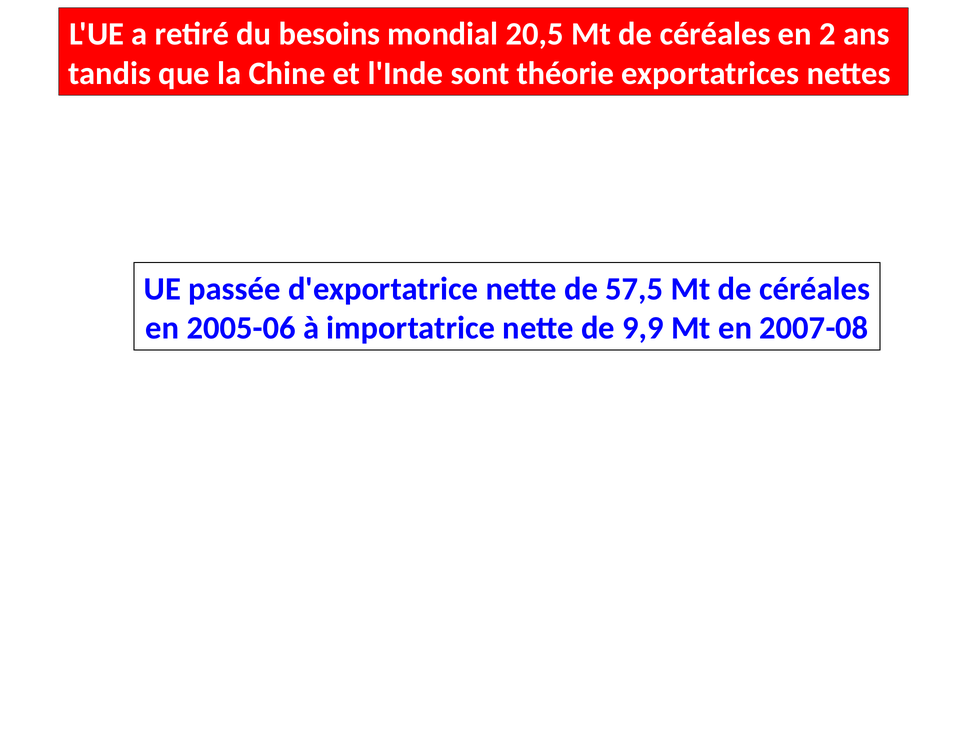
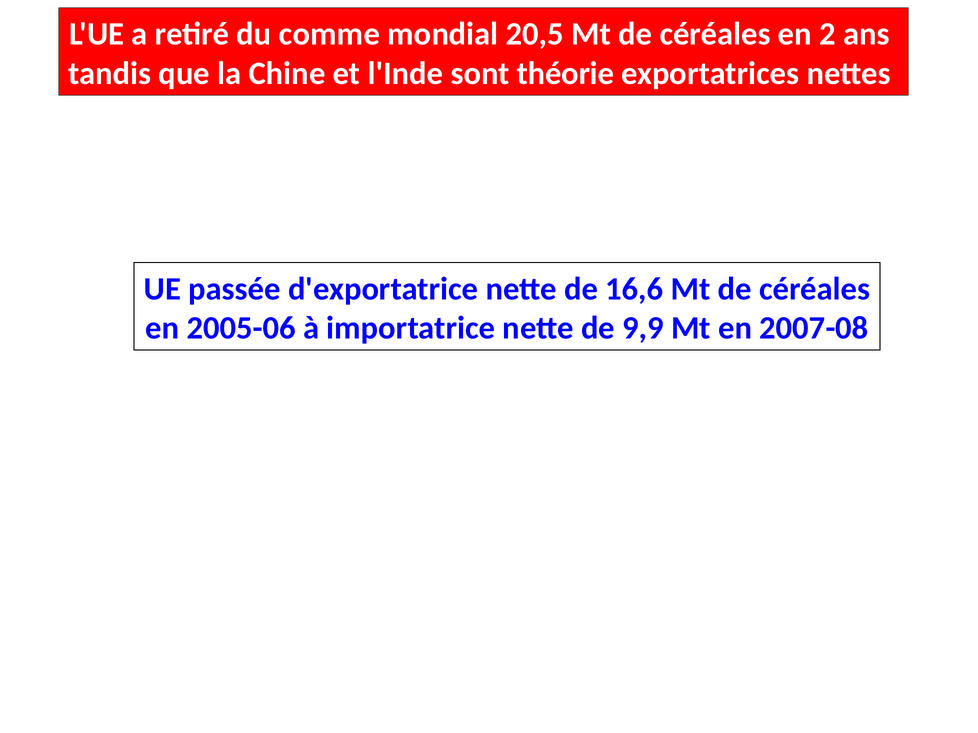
besoins: besoins -> comme
57,5: 57,5 -> 16,6
